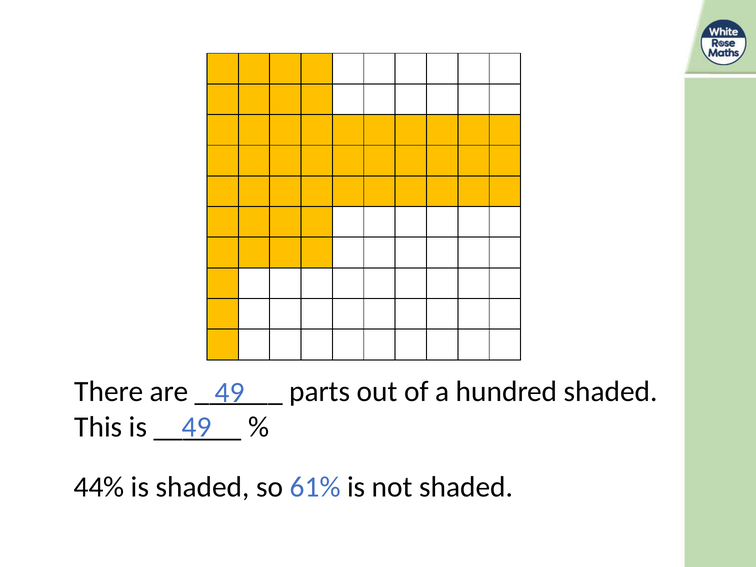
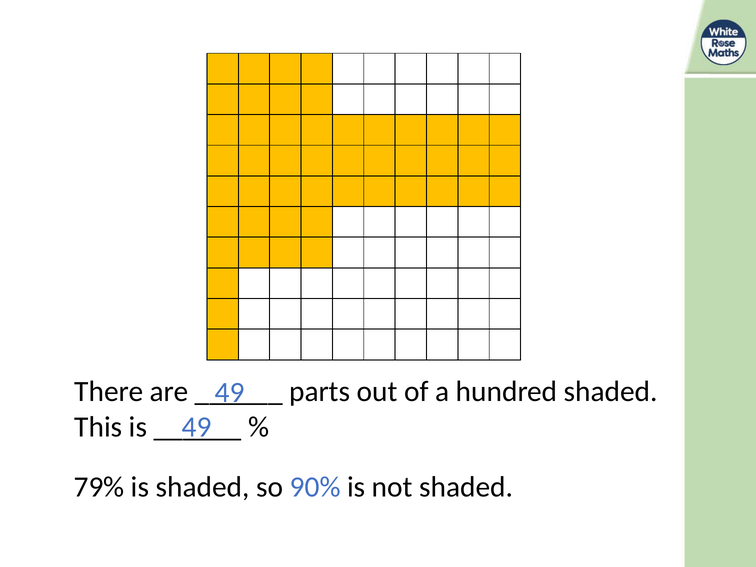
44%: 44% -> 79%
61%: 61% -> 90%
